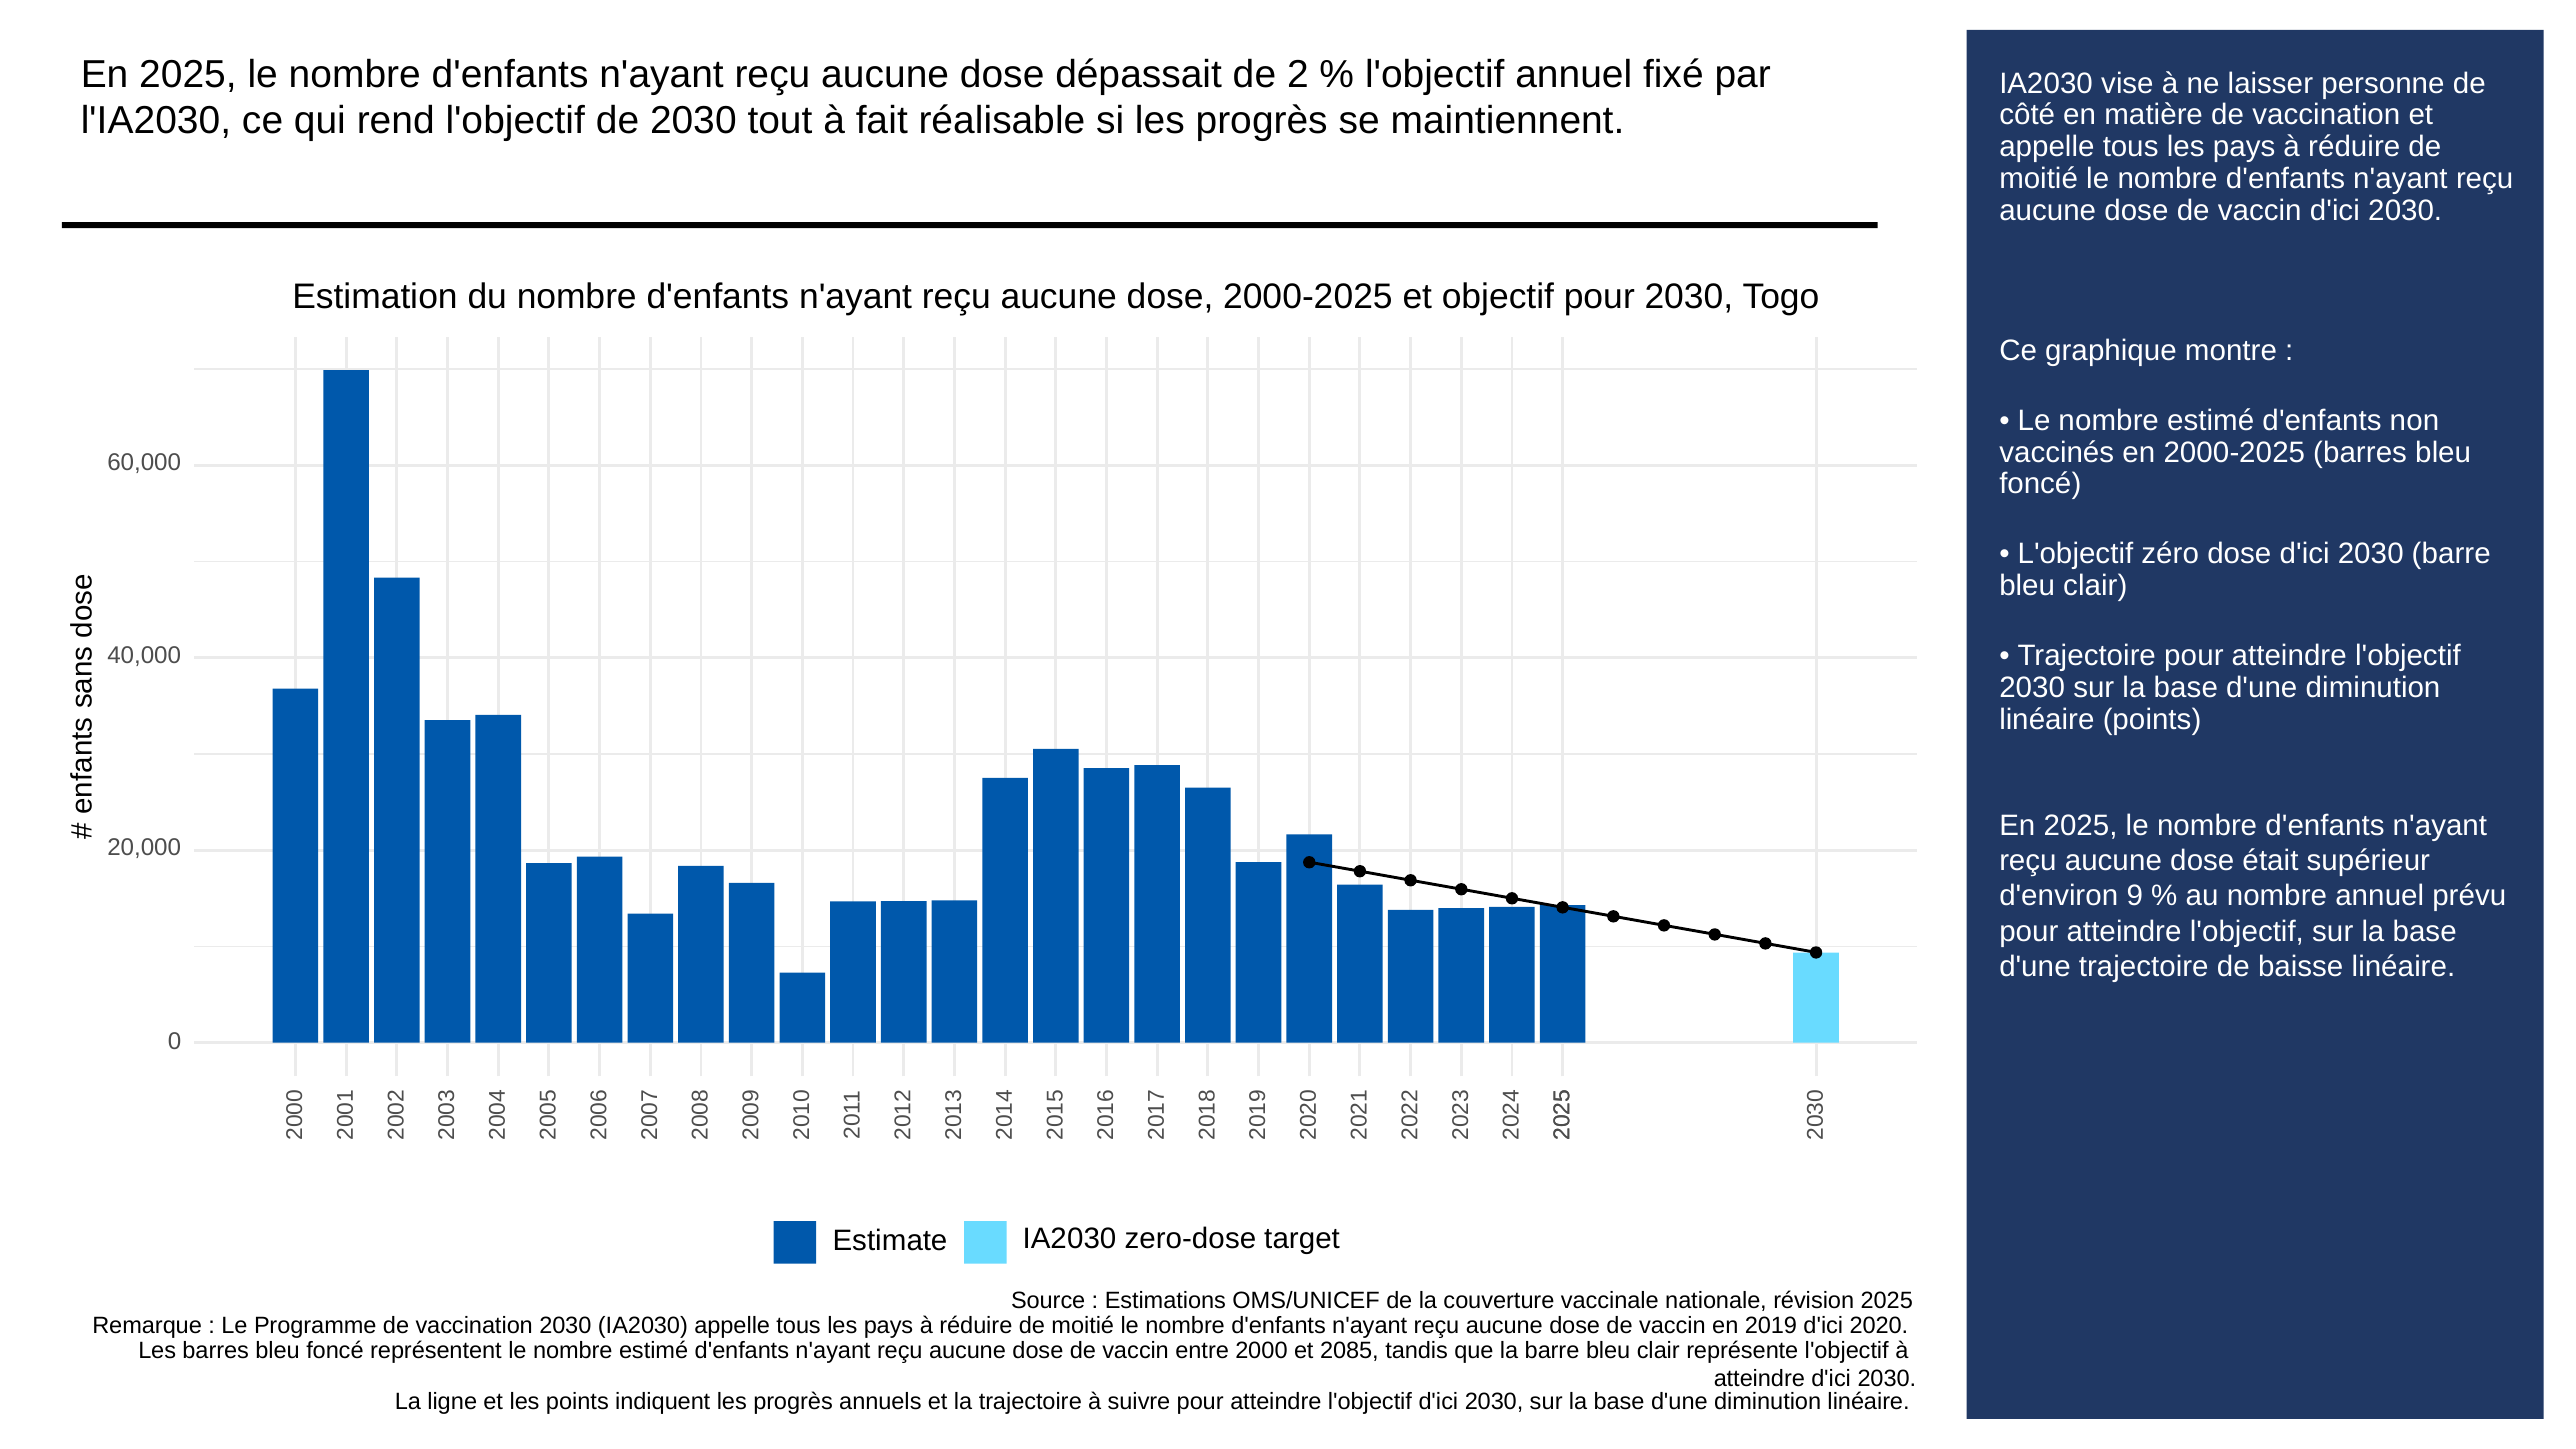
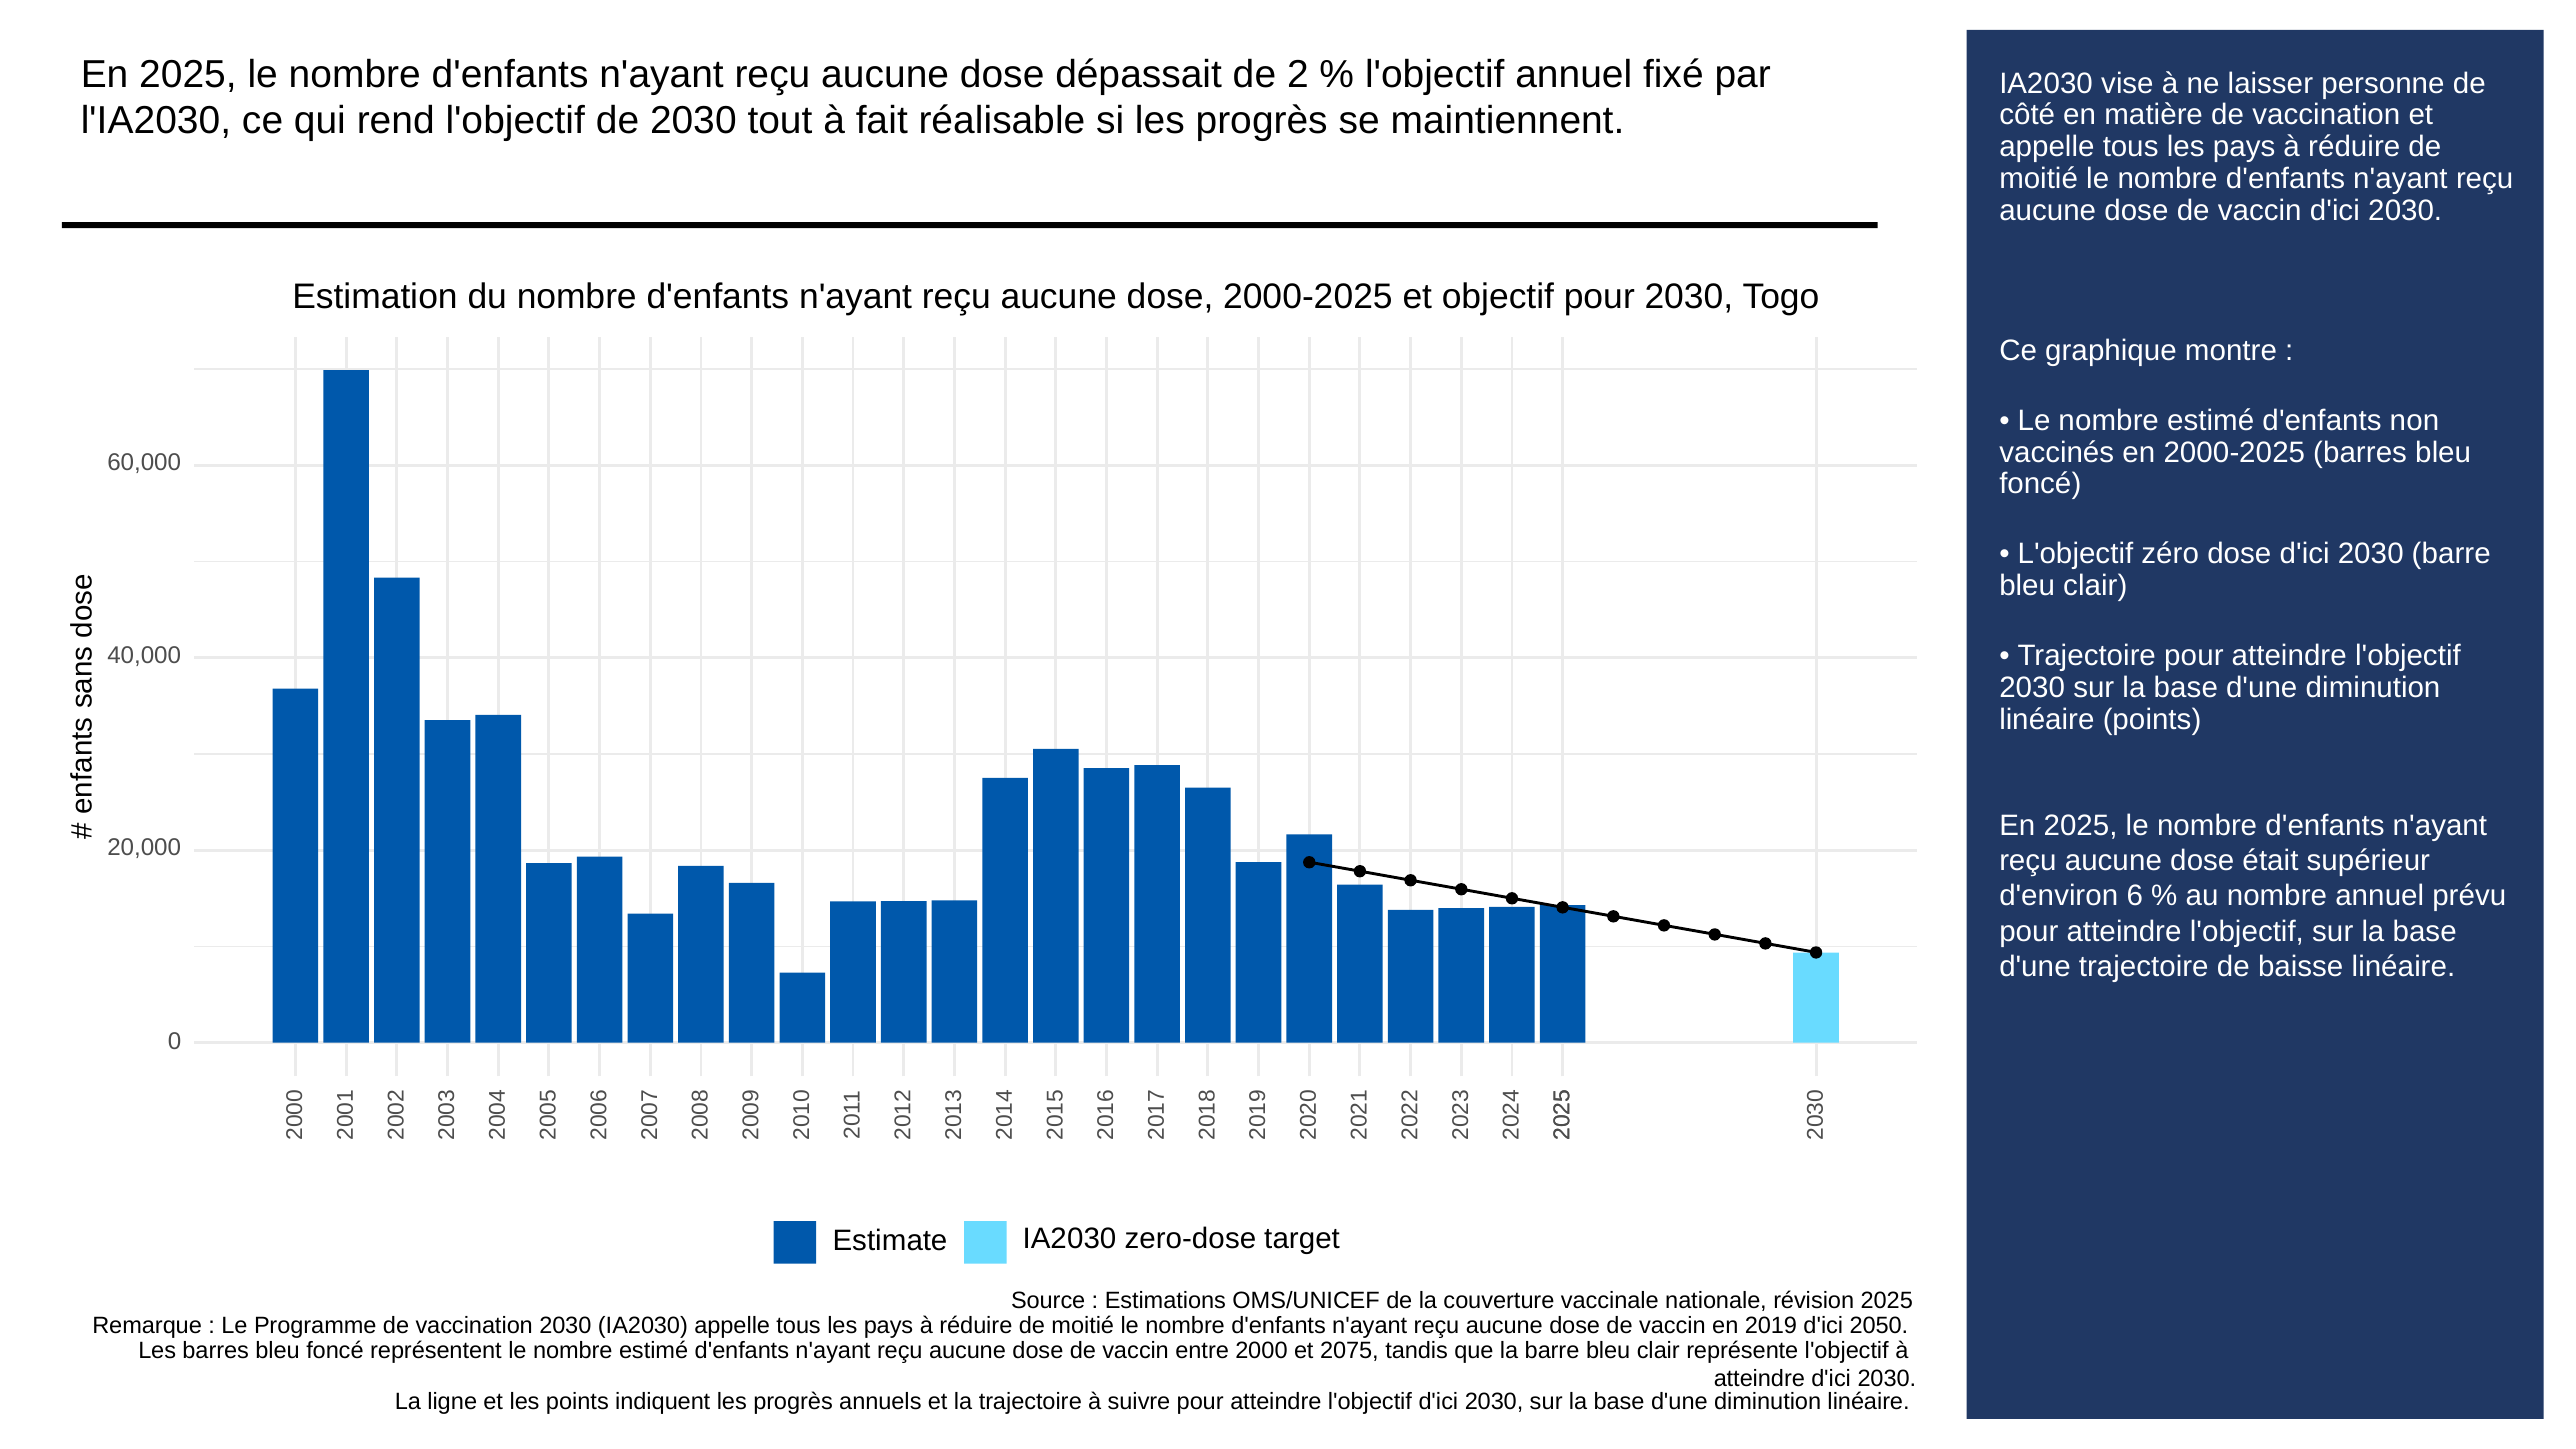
d'environ 9: 9 -> 6
2020: 2020 -> 2050
2085: 2085 -> 2075
